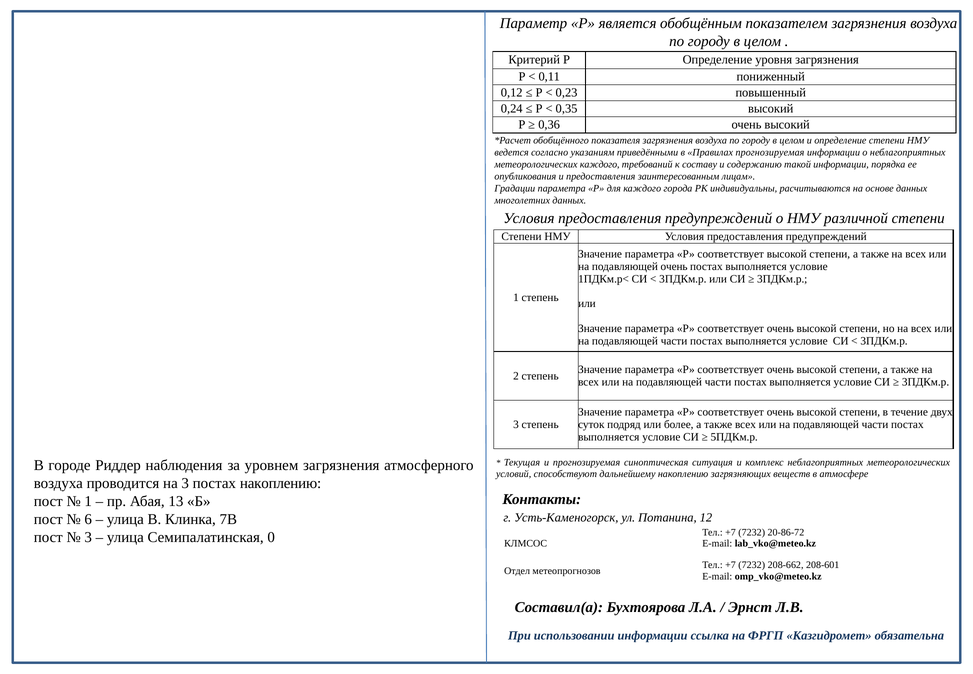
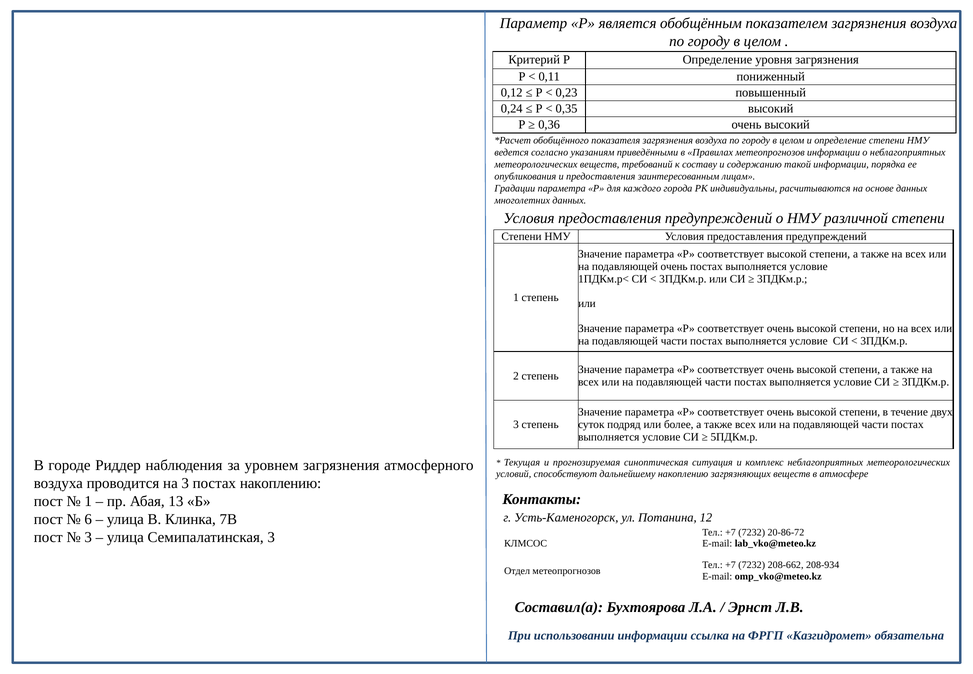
Правилах прогнозируемая: прогнозируемая -> метеопрогнозов
метеорологических каждого: каждого -> веществ
Семипалатинская 0: 0 -> 3
208-601: 208-601 -> 208-934
